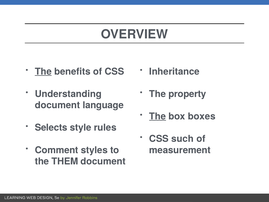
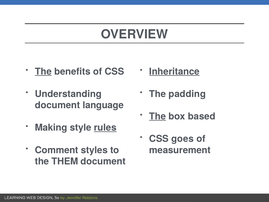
Inheritance underline: none -> present
property: property -> padding
boxes: boxes -> based
Selects: Selects -> Making
rules underline: none -> present
such: such -> goes
